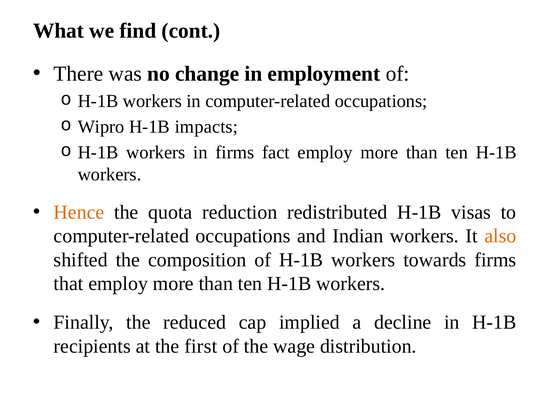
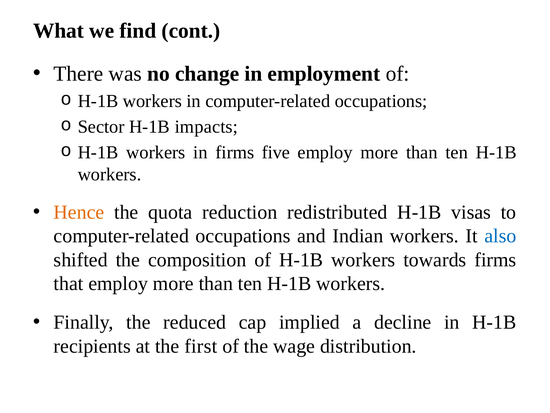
Wipro: Wipro -> Sector
fact: fact -> five
also colour: orange -> blue
